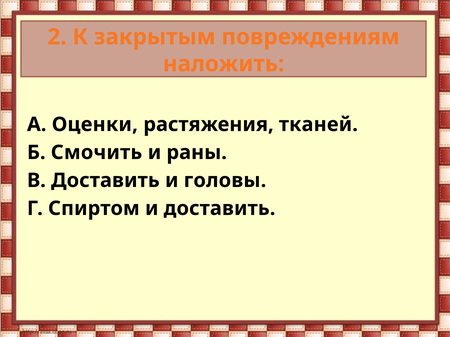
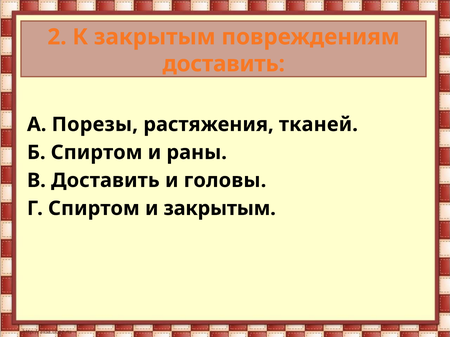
наложить at (224, 64): наложить -> доставить
Оценки: Оценки -> Порезы
Б Смочить: Смочить -> Спиртом
и доставить: доставить -> закрытым
